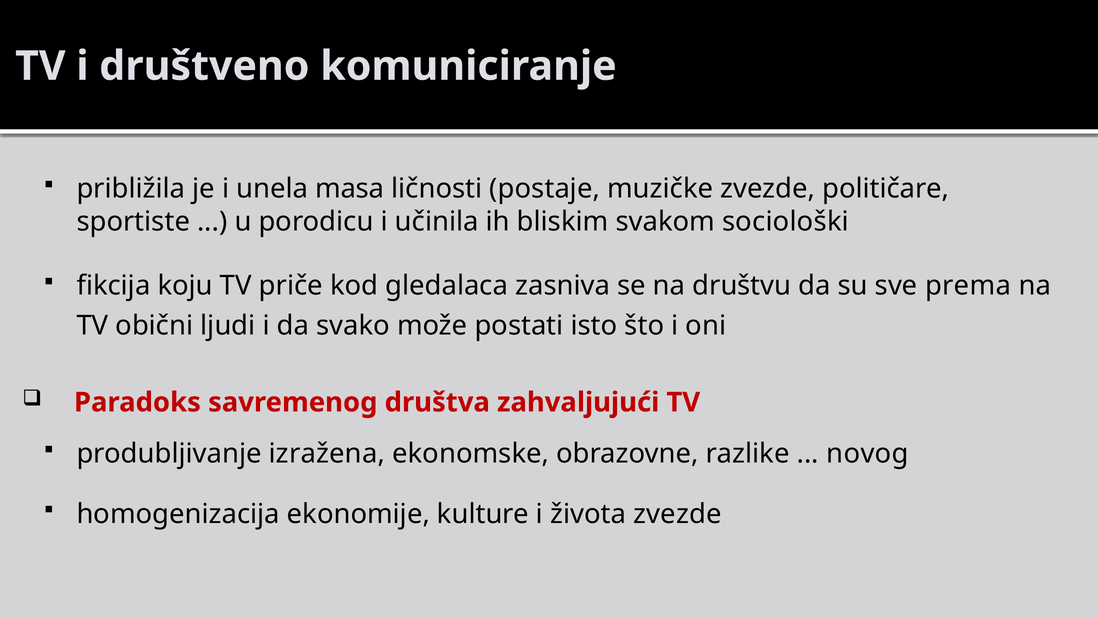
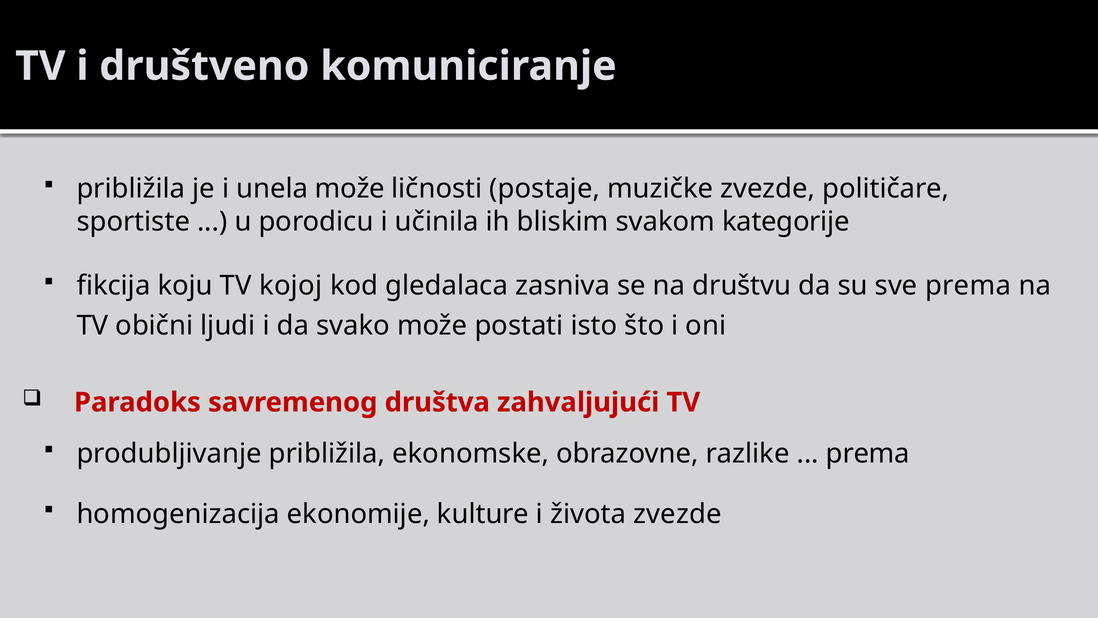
unela masa: masa -> može
sociološki: sociološki -> kategorije
priče: priče -> kojoj
produbljivanje izražena: izražena -> približila
novog at (867, 454): novog -> prema
